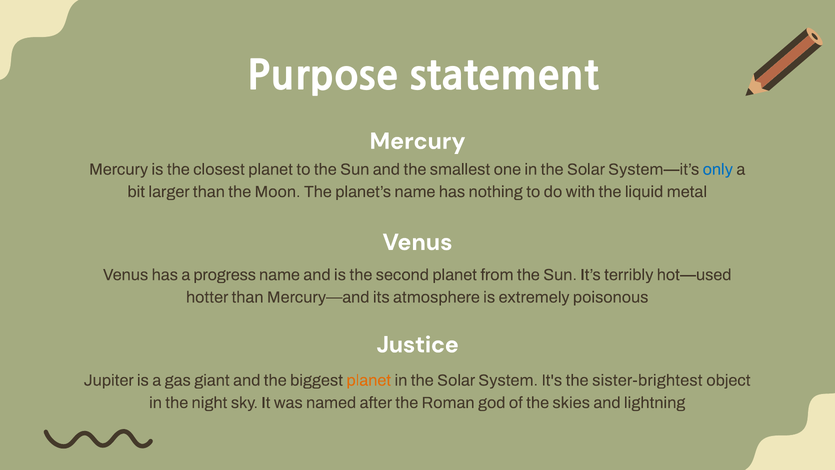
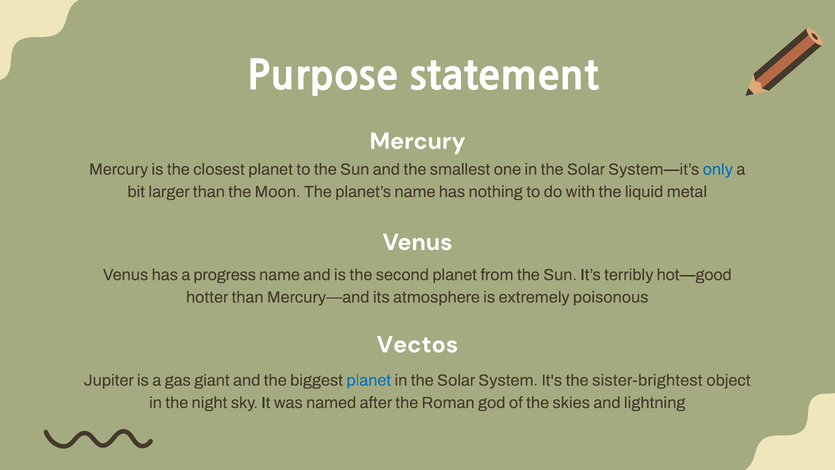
hot—used: hot—used -> hot—good
Justice: Justice -> Vectos
planet at (369, 380) colour: orange -> blue
